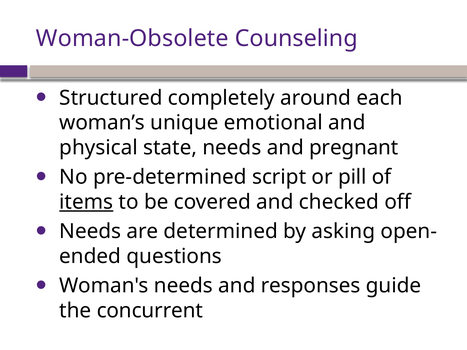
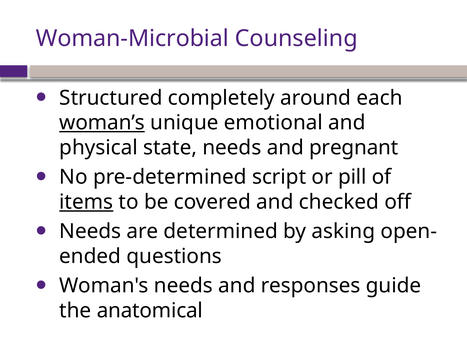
Woman-Obsolete: Woman-Obsolete -> Woman-Microbial
woman’s underline: none -> present
concurrent: concurrent -> anatomical
